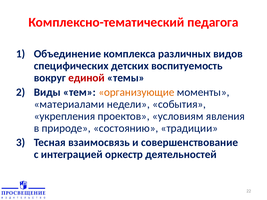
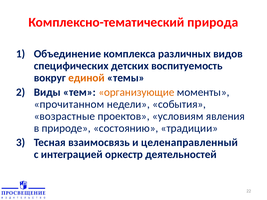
педагога: педагога -> природа
единой colour: red -> orange
материалами: материалами -> прочитанном
укрепления: укрепления -> возрастные
совершенствование: совершенствование -> целенаправленный
